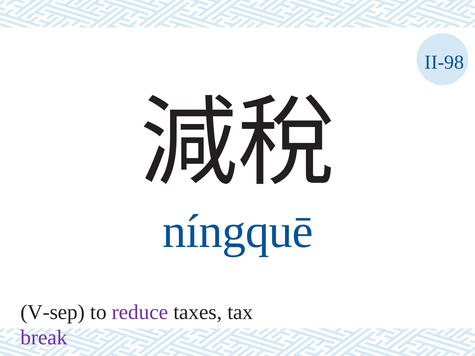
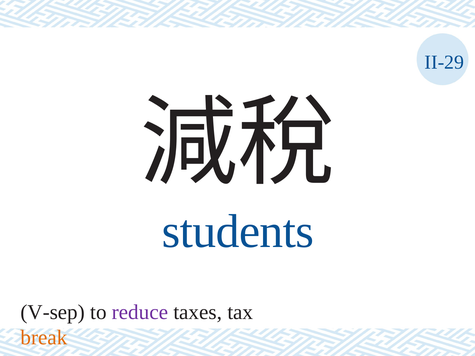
II-98: II-98 -> II-29
níngquē: níngquē -> students
break colour: purple -> orange
